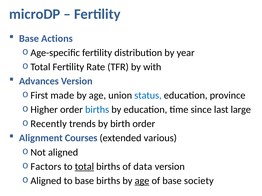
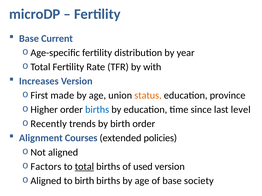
Actions: Actions -> Current
Advances: Advances -> Increases
status colour: blue -> orange
large: large -> level
various: various -> policies
data: data -> used
to base: base -> birth
age at (142, 181) underline: present -> none
